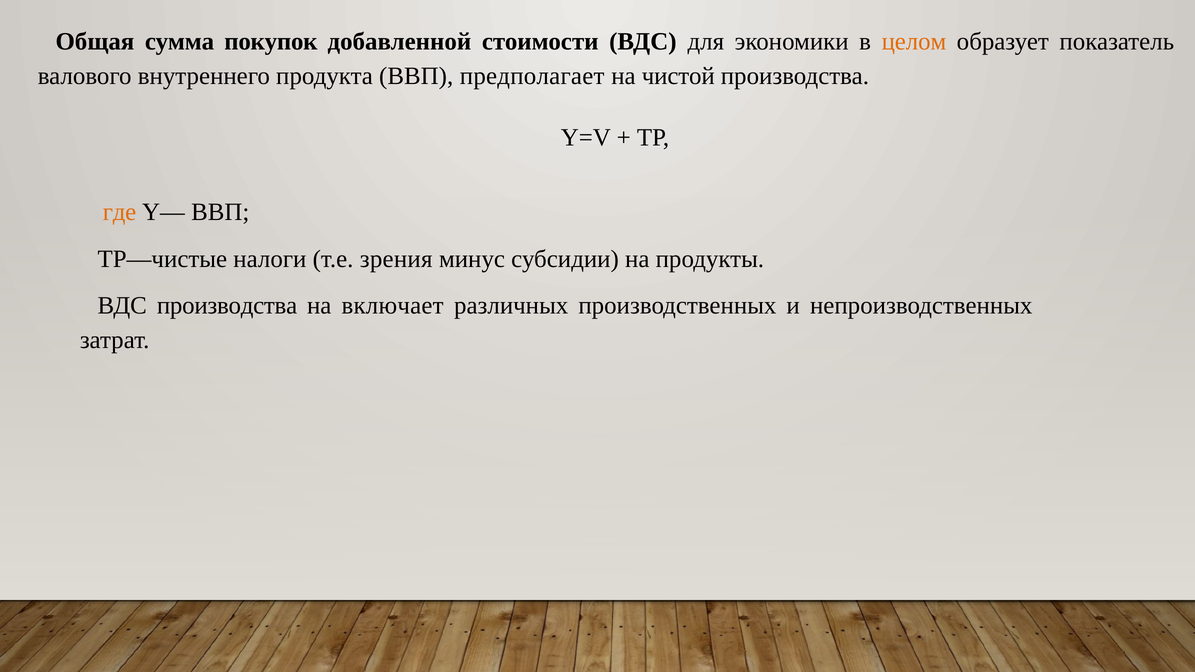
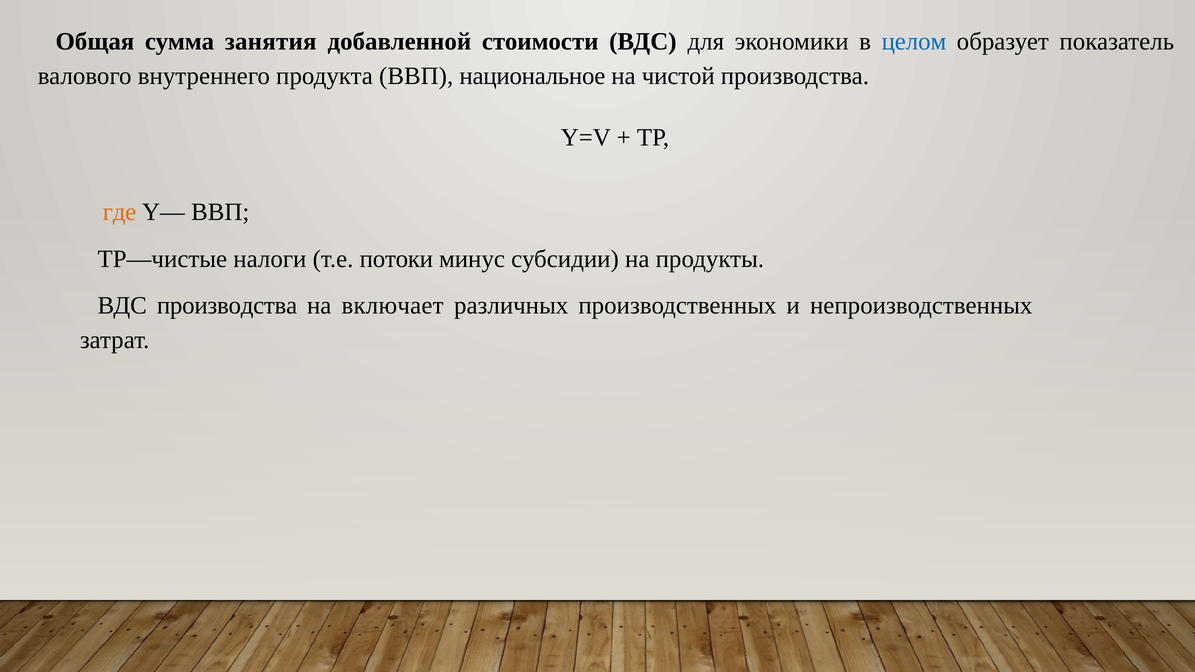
покупок: покупок -> занятия
целом colour: orange -> blue
предполагает: предполагает -> национальное
зрения: зрения -> потоки
